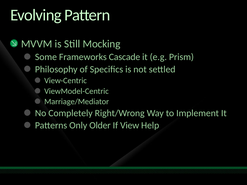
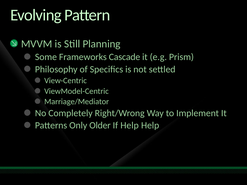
Mocking: Mocking -> Planning
If View: View -> Help
